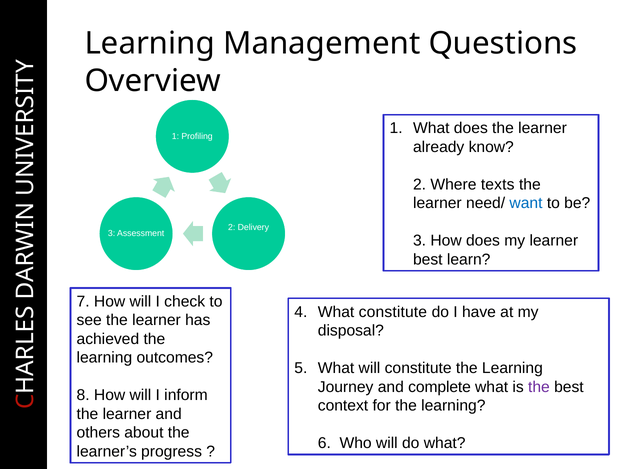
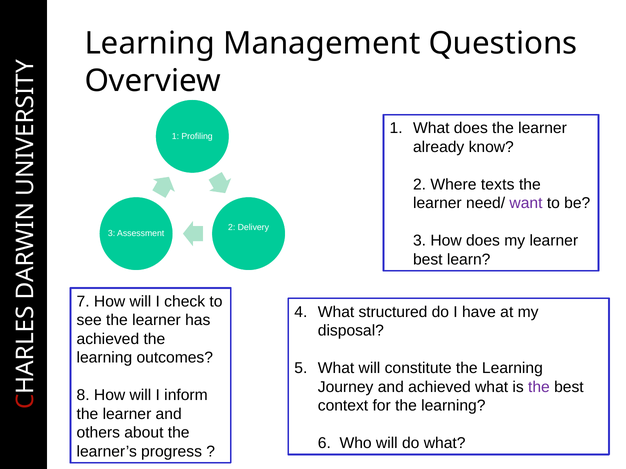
want colour: blue -> purple
What constitute: constitute -> structured
and complete: complete -> achieved
